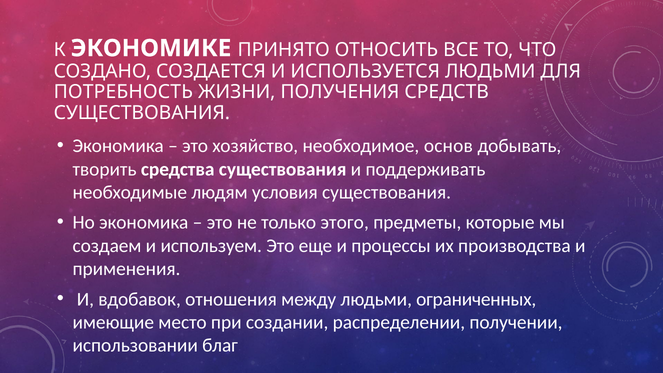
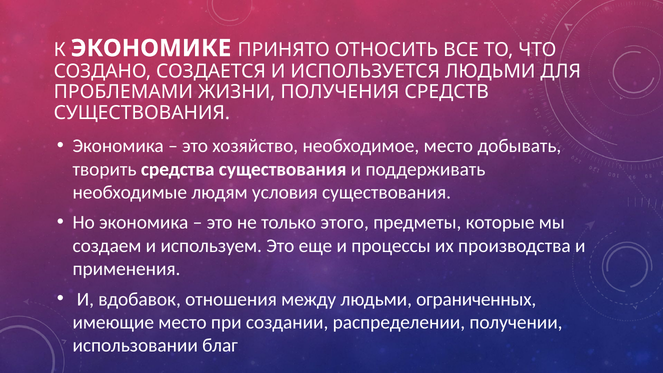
ПОТРЕБНОСТЬ: ПОТРЕБНОСТЬ -> ПРОБЛЕМАМИ
необходимое основ: основ -> место
